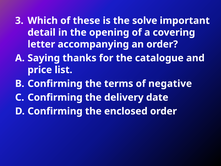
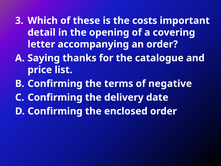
solve: solve -> costs
